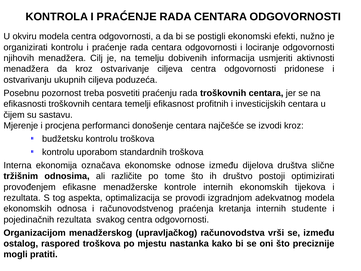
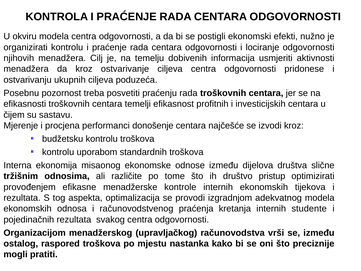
označava: označava -> misaonog
postoji: postoji -> pristup
